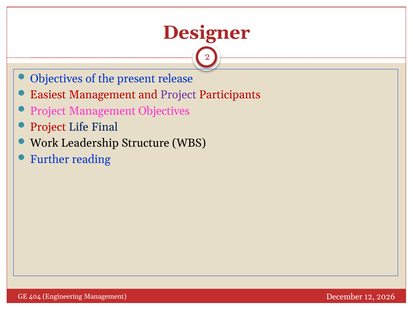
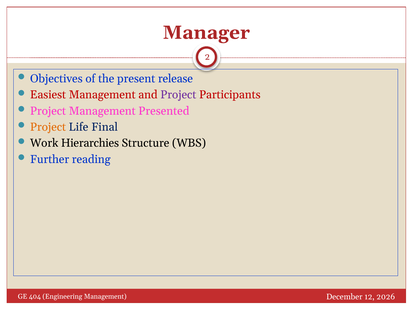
Designer: Designer -> Manager
Management Objectives: Objectives -> Presented
Project at (48, 127) colour: red -> orange
Leadership: Leadership -> Hierarchies
